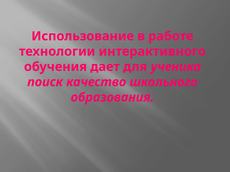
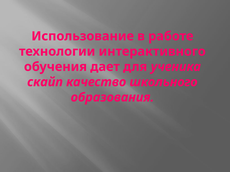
поиск: поиск -> скайп
